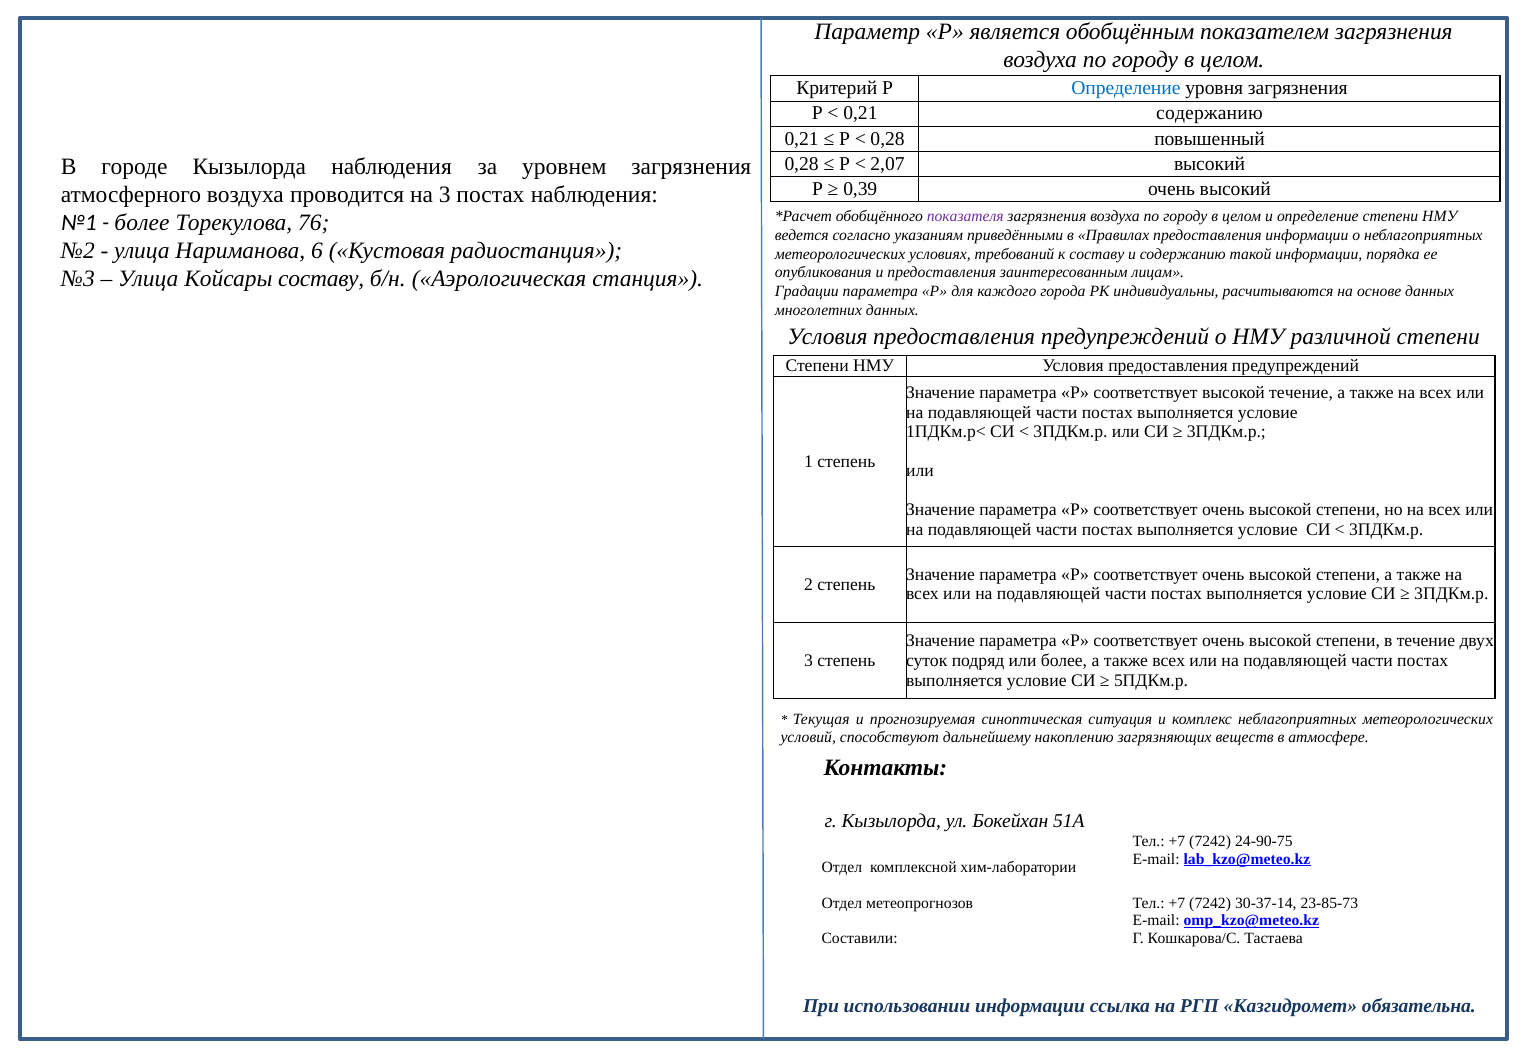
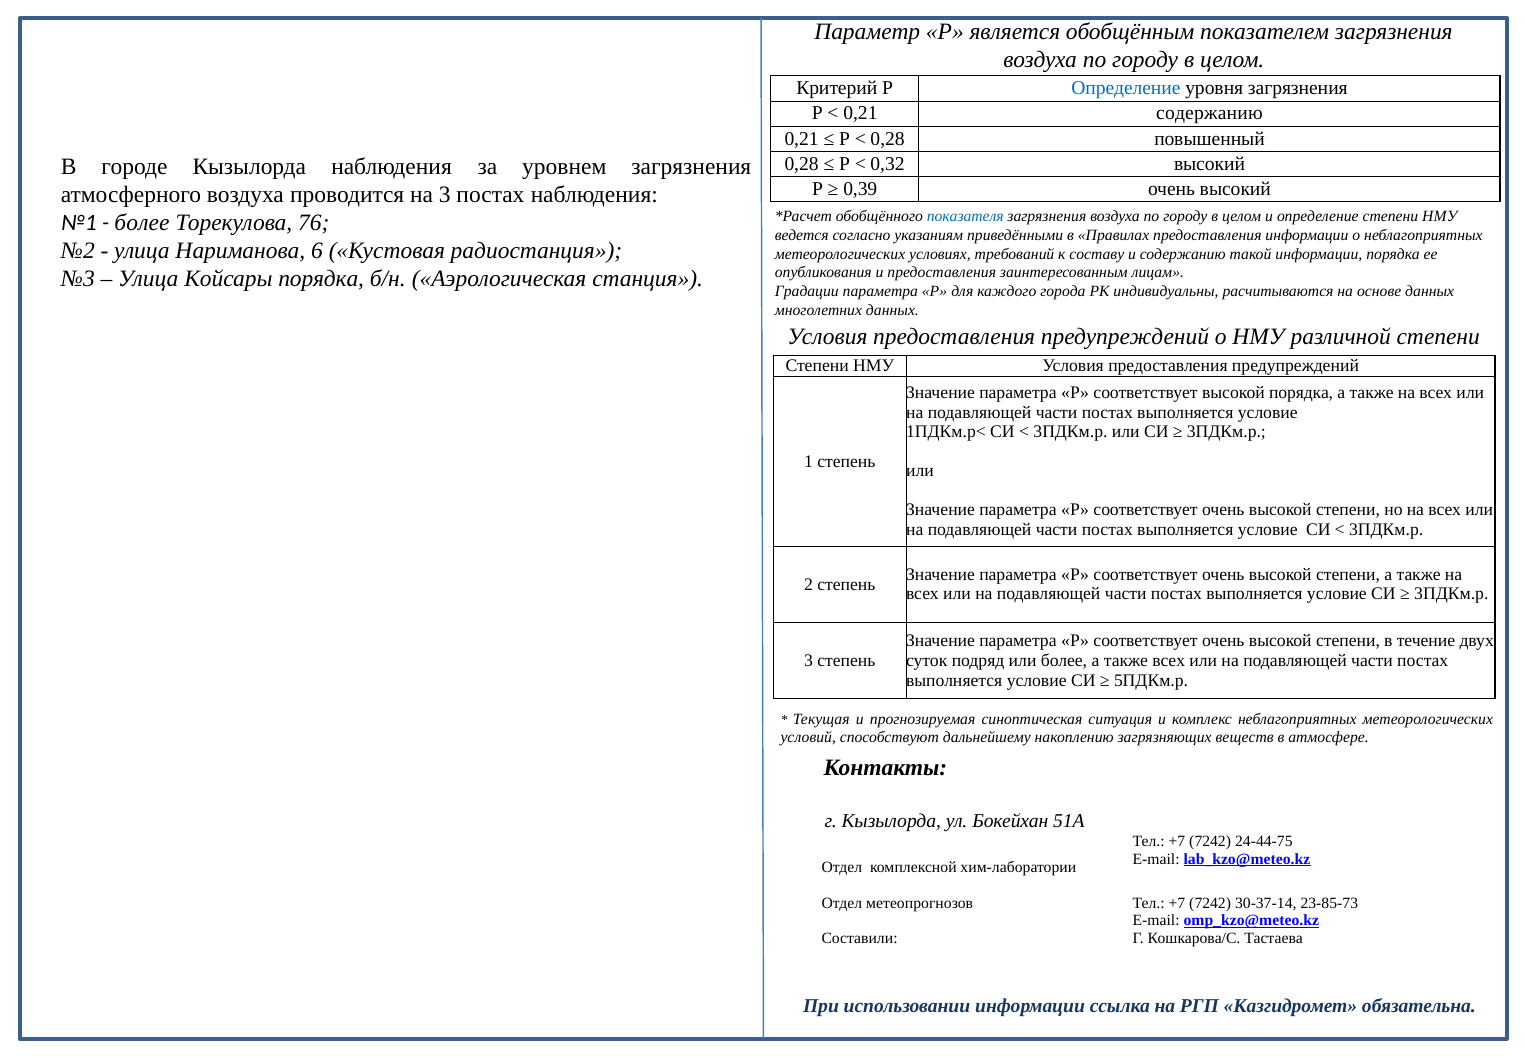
2,07: 2,07 -> 0,32
показателя colour: purple -> blue
Койсары составу: составу -> порядка
высокой течение: течение -> порядка
24-90-75: 24-90-75 -> 24-44-75
